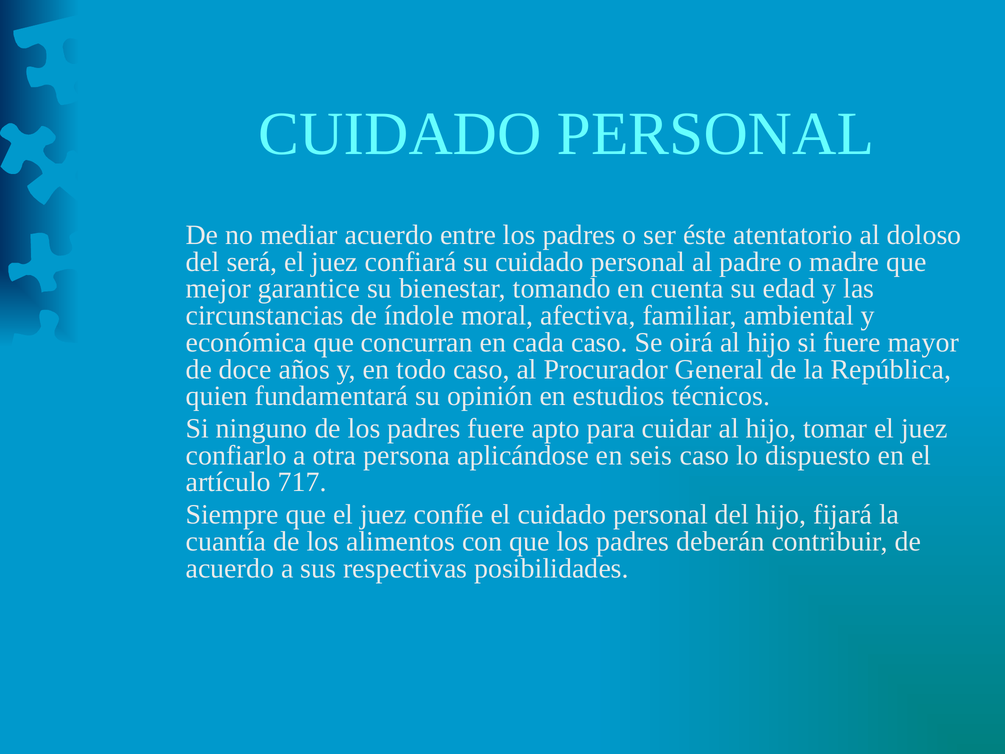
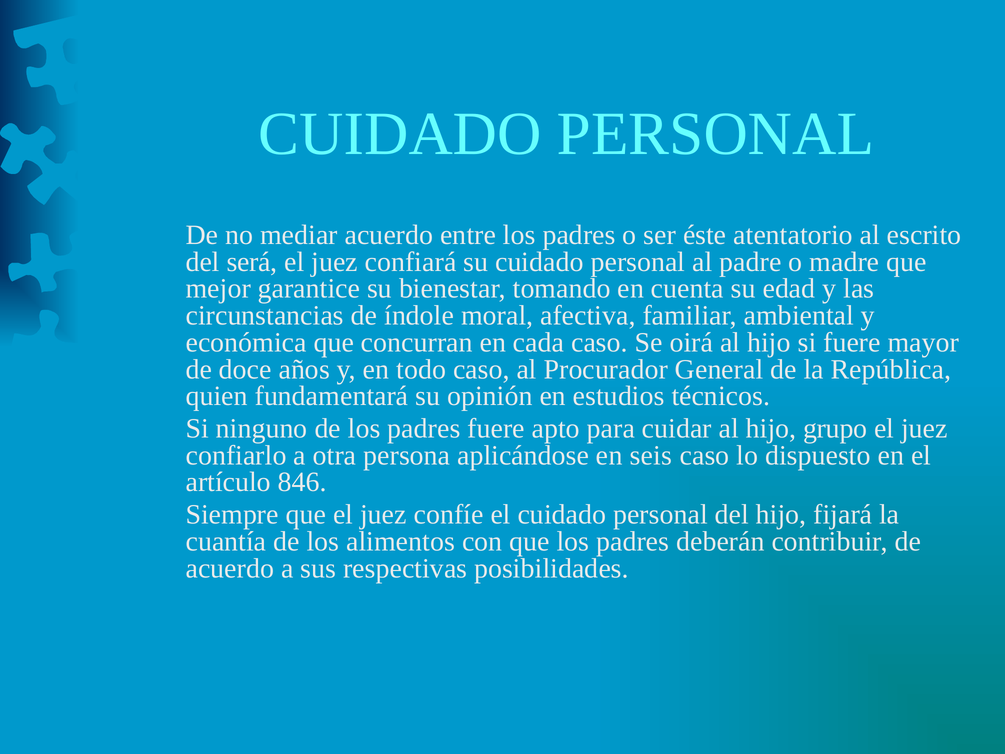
doloso: doloso -> escrito
tomar: tomar -> grupo
717: 717 -> 846
